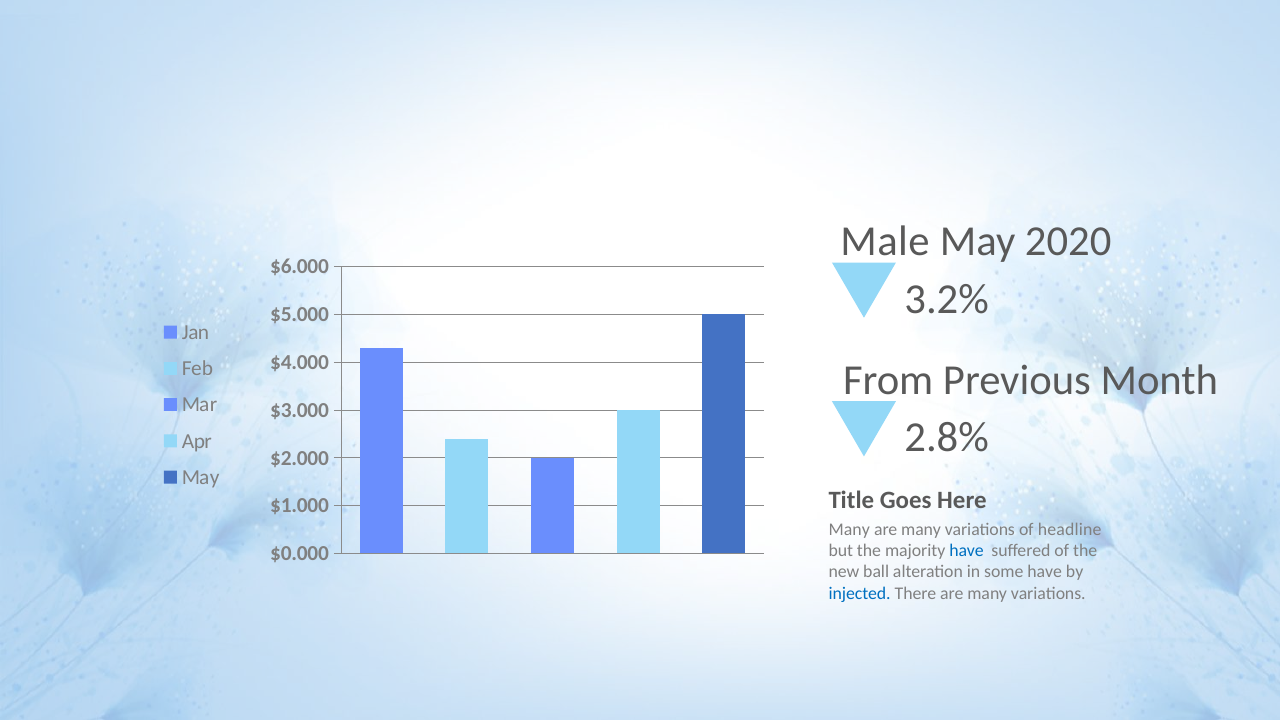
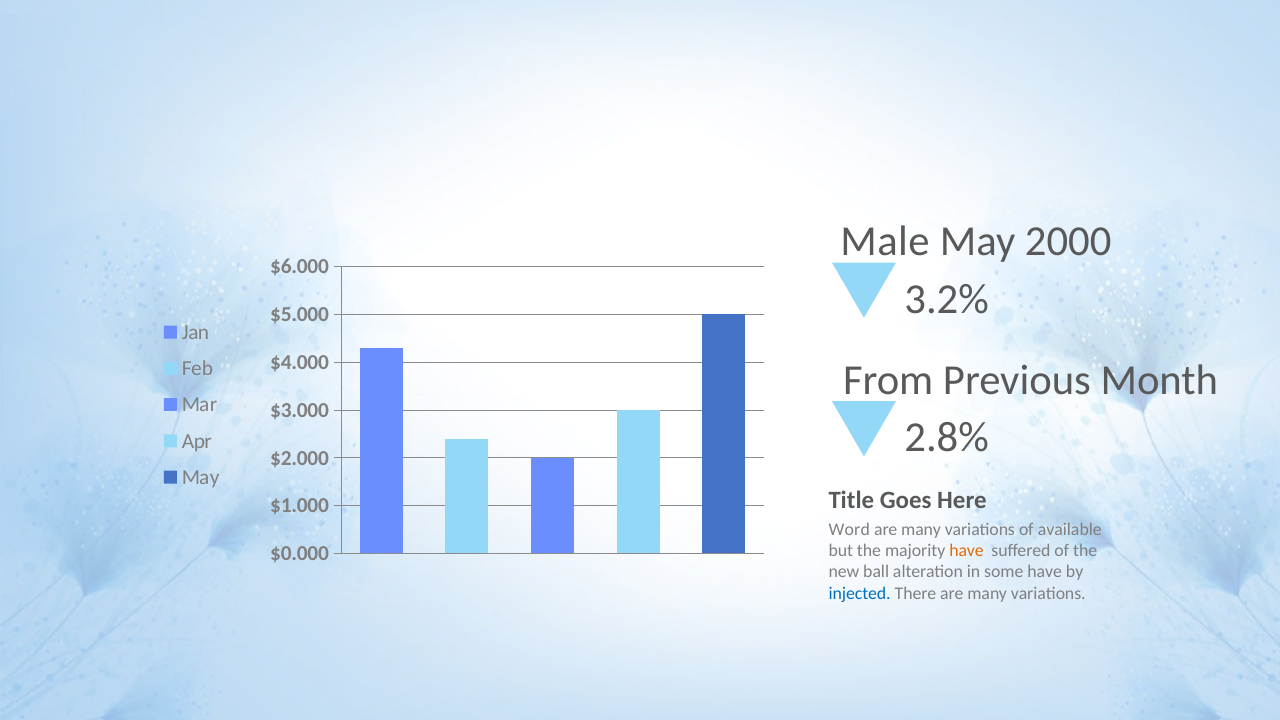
2020: 2020 -> 2000
Many at (849, 529): Many -> Word
headline: headline -> available
have at (967, 551) colour: blue -> orange
